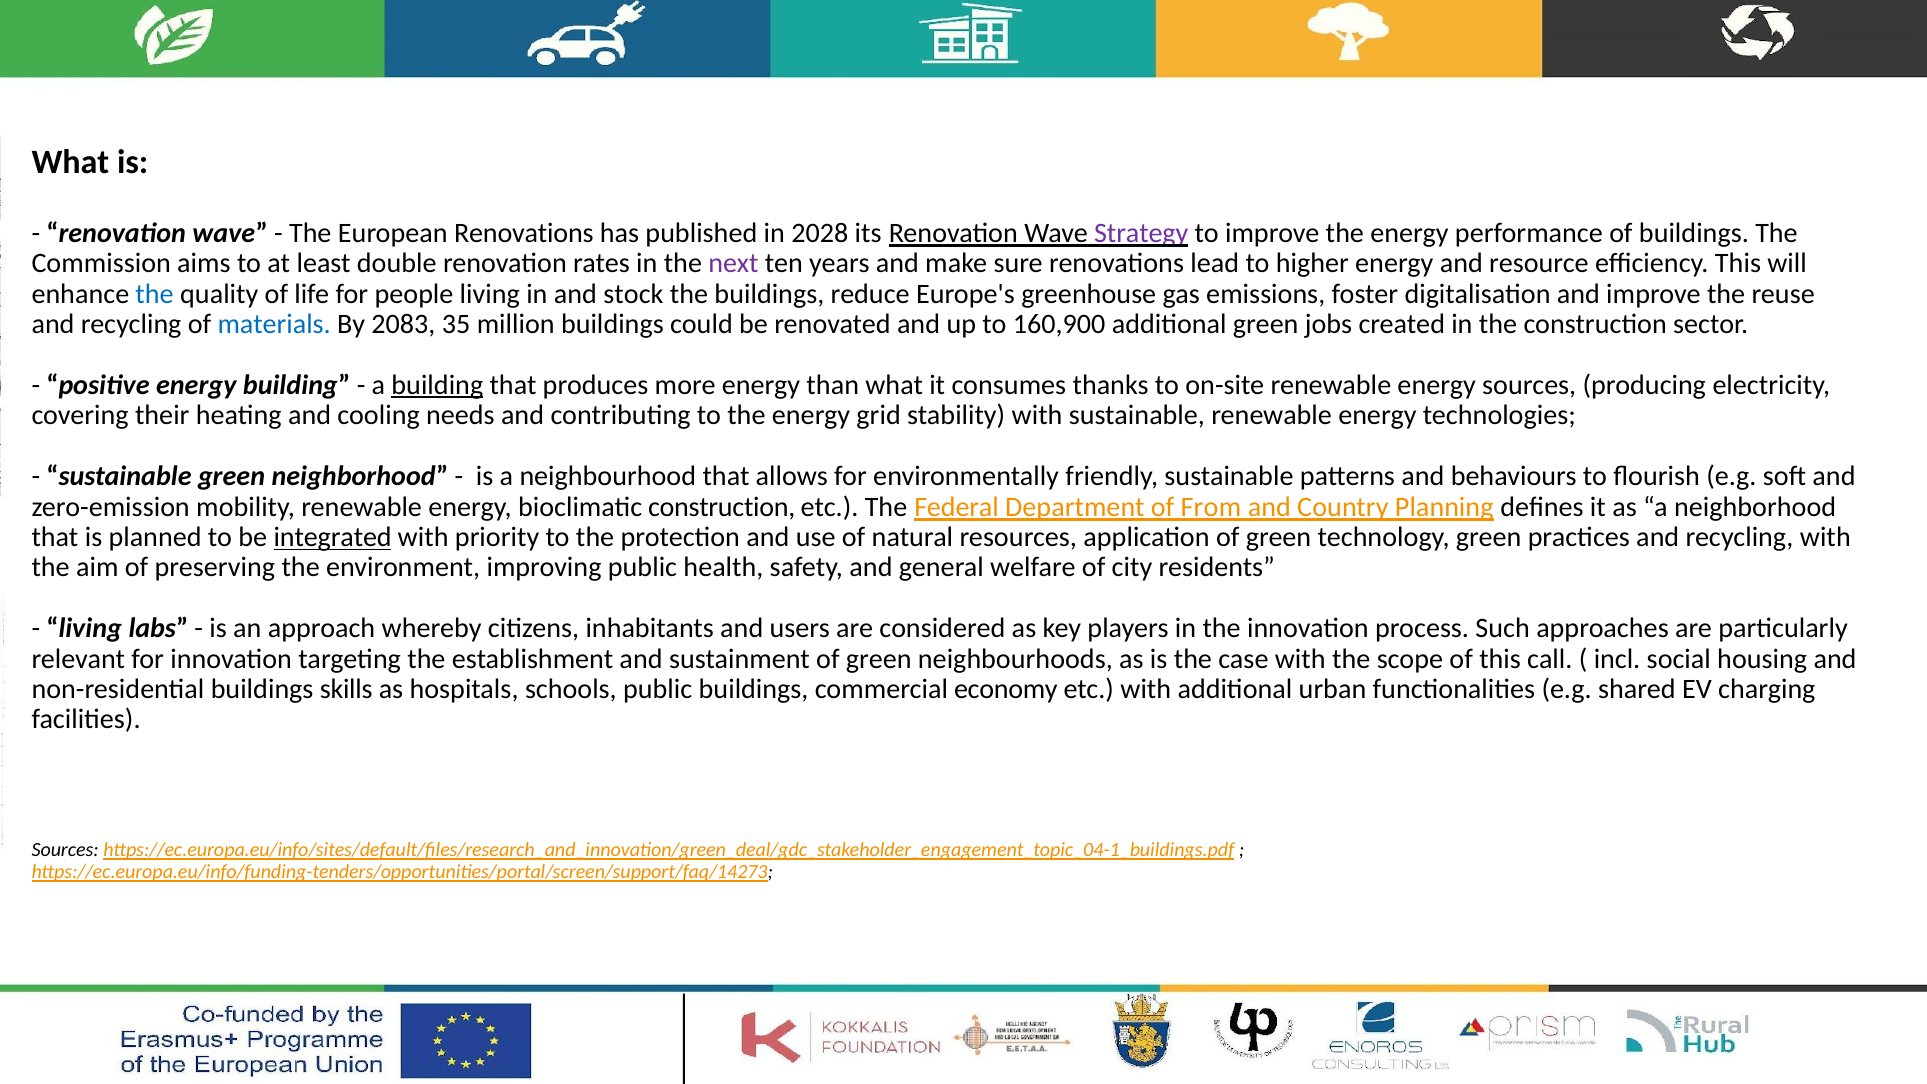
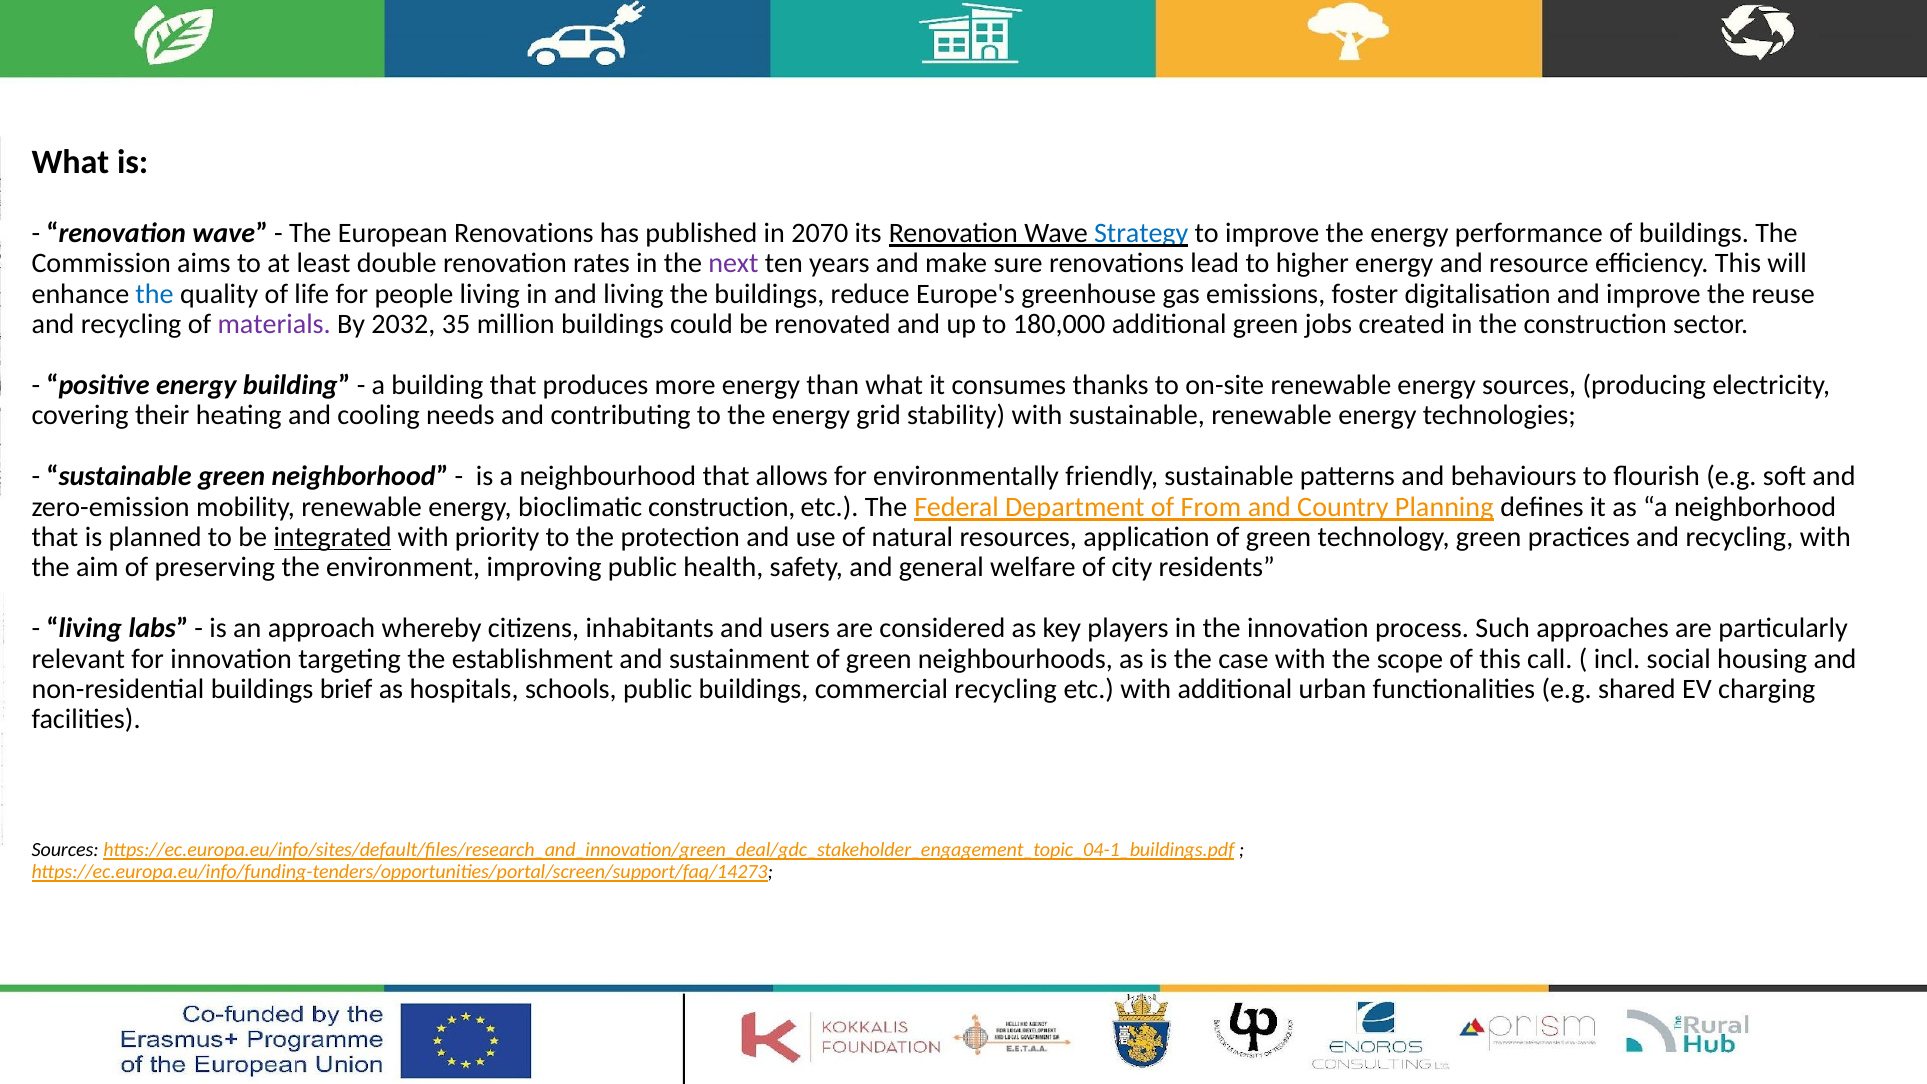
2028: 2028 -> 2070
Strategy colour: purple -> blue
and stock: stock -> living
materials colour: blue -> purple
2083: 2083 -> 2032
160,900: 160,900 -> 180,000
building at (437, 385) underline: present -> none
skills: skills -> brief
commercial economy: economy -> recycling
